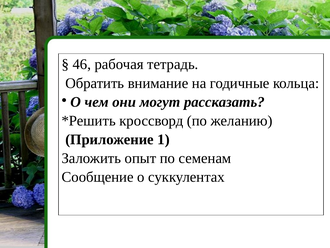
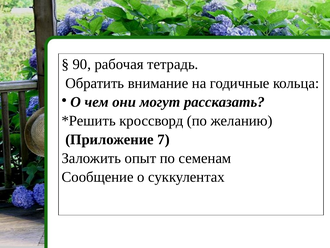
46: 46 -> 90
1: 1 -> 7
